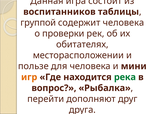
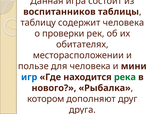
группой: группой -> таблицу
игр colour: orange -> blue
вопрос: вопрос -> нового
перейти: перейти -> котором
